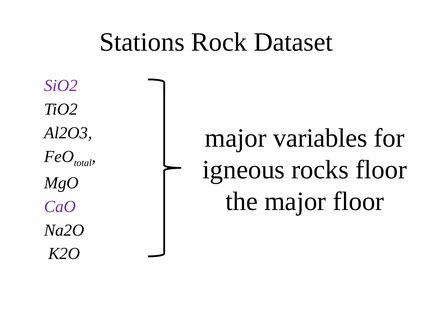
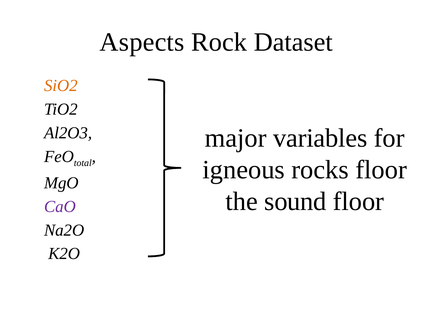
Stations: Stations -> Aspects
SiO2 colour: purple -> orange
the major: major -> sound
